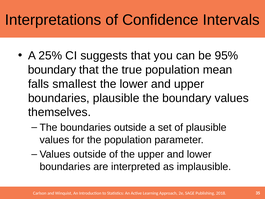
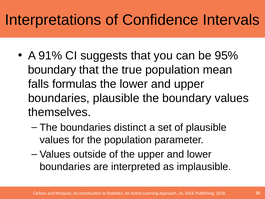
25%: 25% -> 91%
smallest: smallest -> formulas
boundaries outside: outside -> distinct
